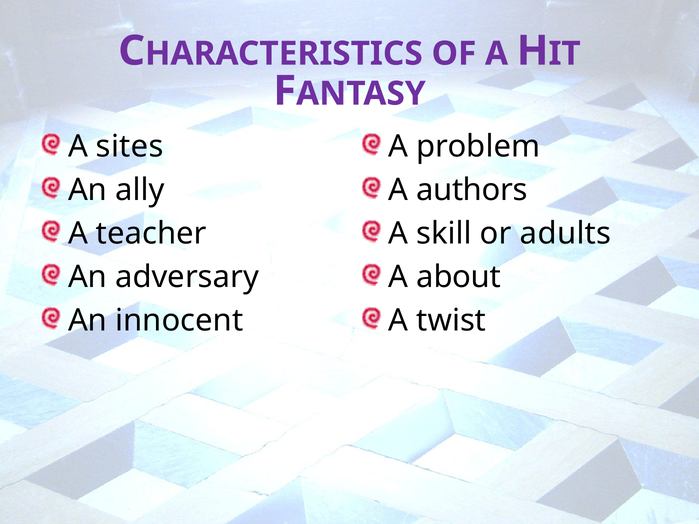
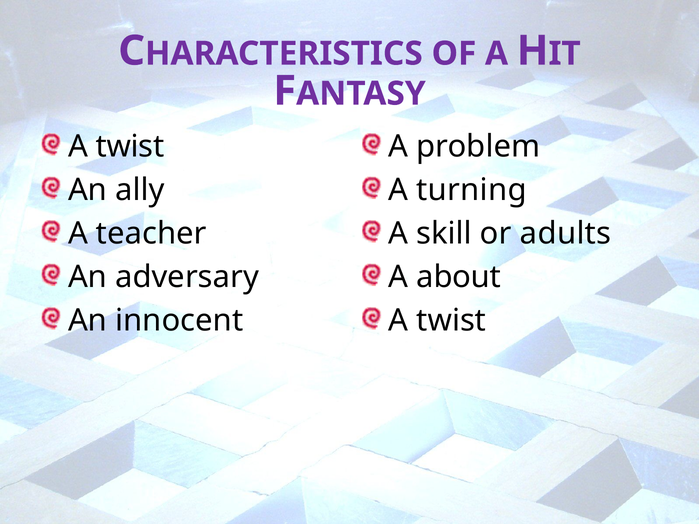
sites at (130, 147): sites -> twist
authors: authors -> turning
